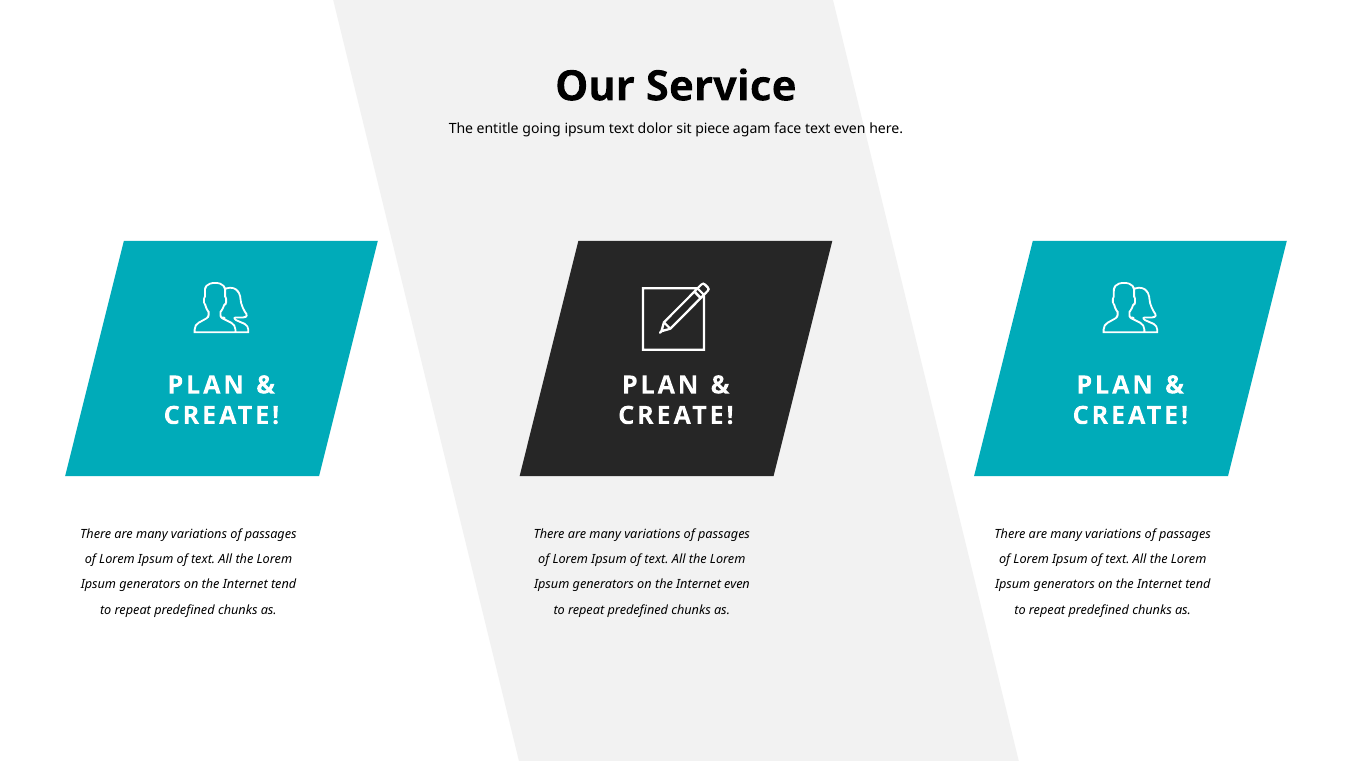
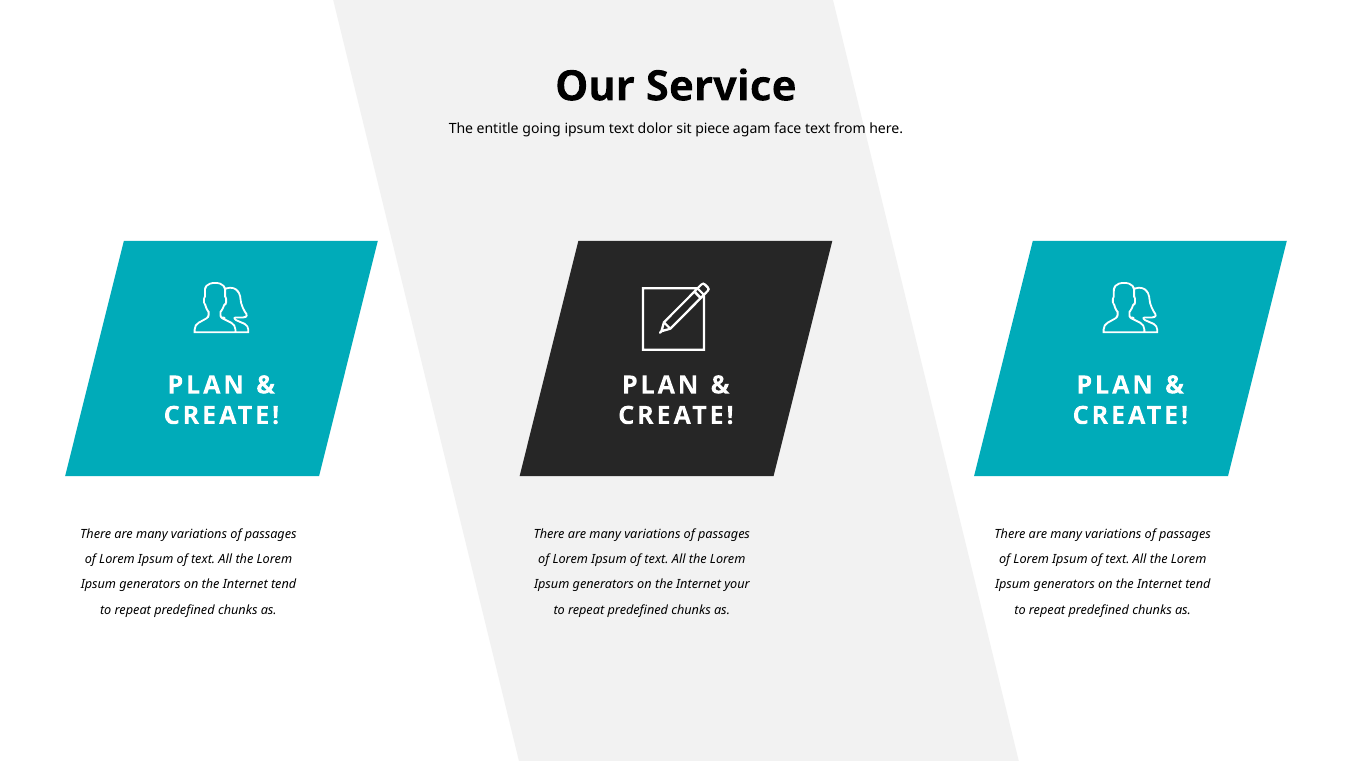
text even: even -> from
Internet even: even -> your
